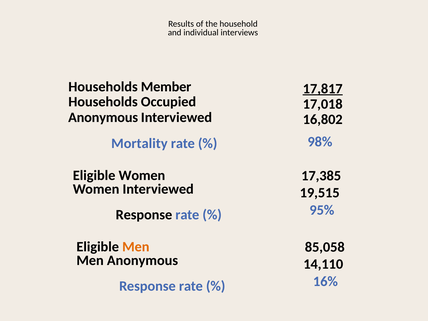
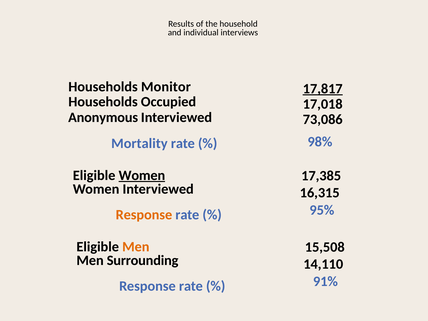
Member: Member -> Monitor
16,802: 16,802 -> 73,086
Women at (142, 175) underline: none -> present
19,515: 19,515 -> 16,315
Response at (144, 215) colour: black -> orange
85,058: 85,058 -> 15,508
Men Anonymous: Anonymous -> Surrounding
16%: 16% -> 91%
